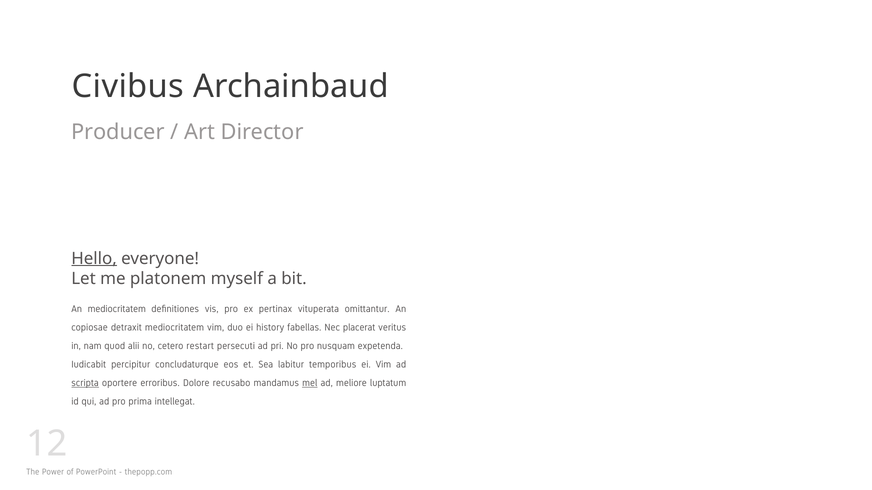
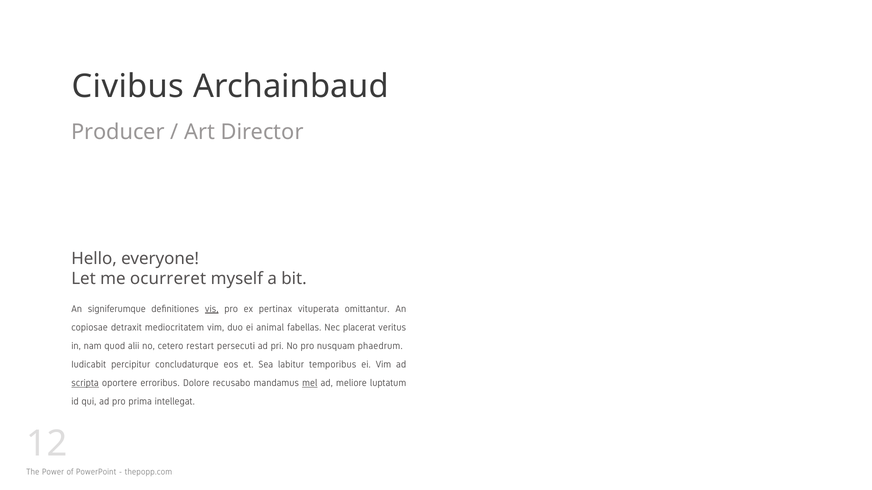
Hello underline: present -> none
platonem: platonem -> ocurreret
An mediocritatem: mediocritatem -> signiferumque
vis underline: none -> present
history: history -> animal
expetenda: expetenda -> phaedrum
